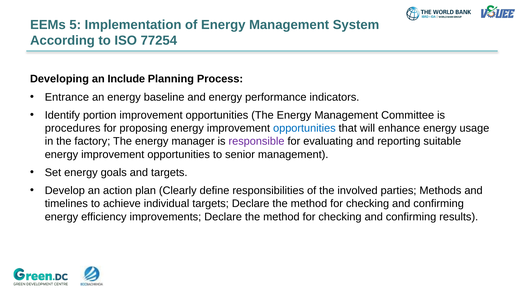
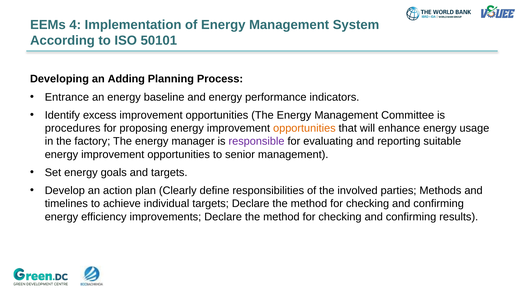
5: 5 -> 4
77254: 77254 -> 50101
Include: Include -> Adding
portion: portion -> excess
opportunities at (304, 128) colour: blue -> orange
